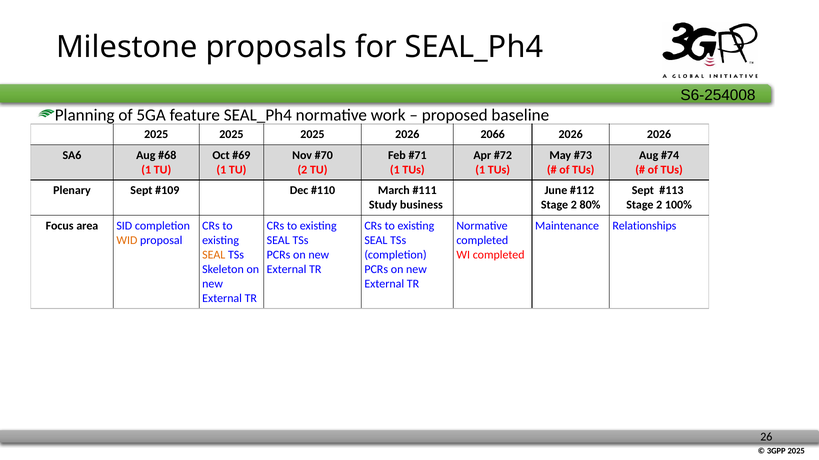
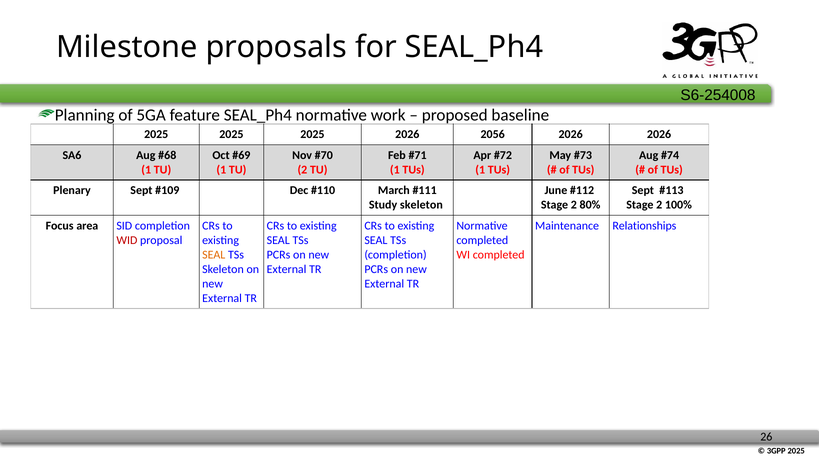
2066: 2066 -> 2056
Study business: business -> skeleton
WID colour: orange -> red
